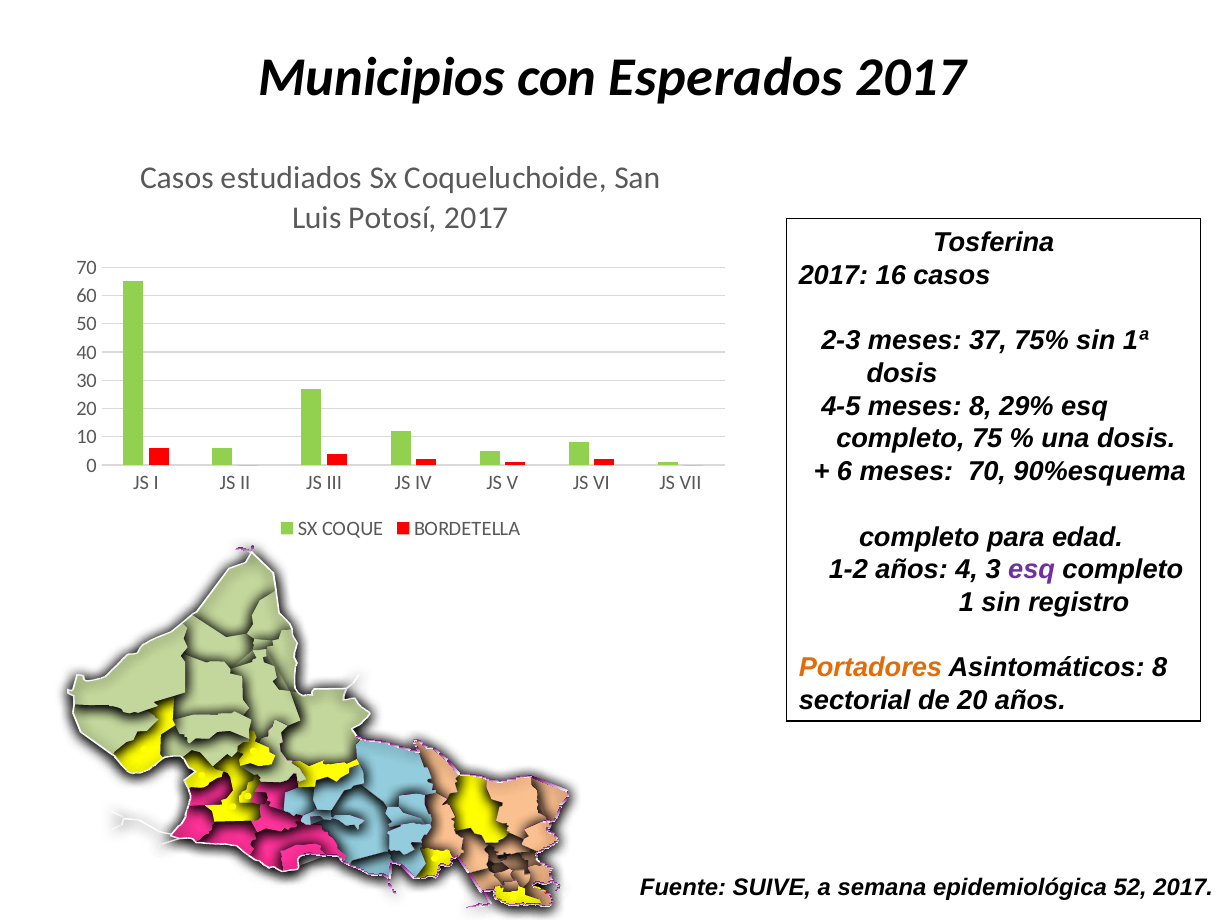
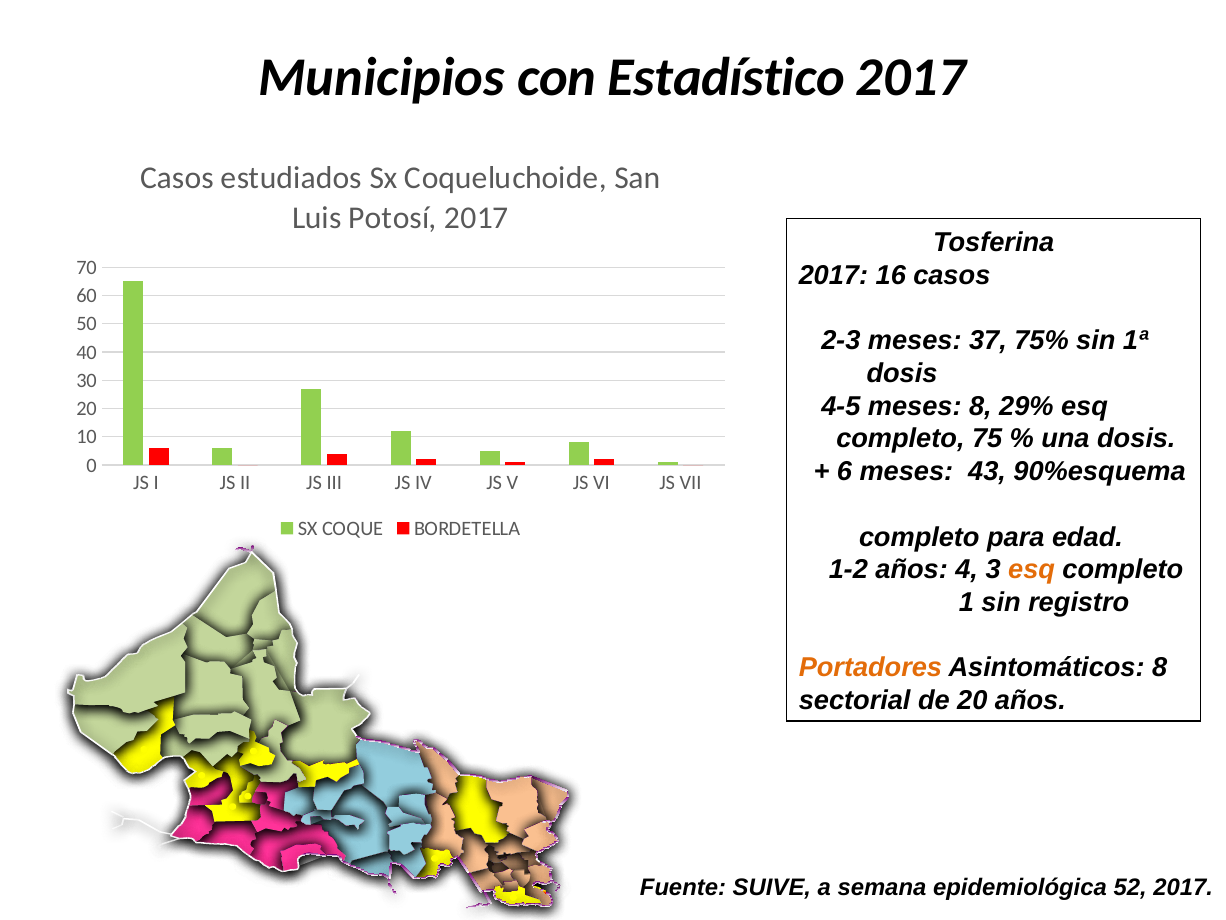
Esperados: Esperados -> Estadístico
meses 70: 70 -> 43
esq at (1032, 569) colour: purple -> orange
